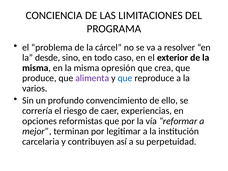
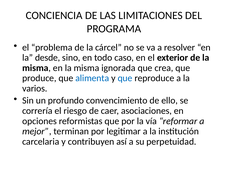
opresión: opresión -> ignorada
alimenta colour: purple -> blue
experiencias: experiencias -> asociaciones
